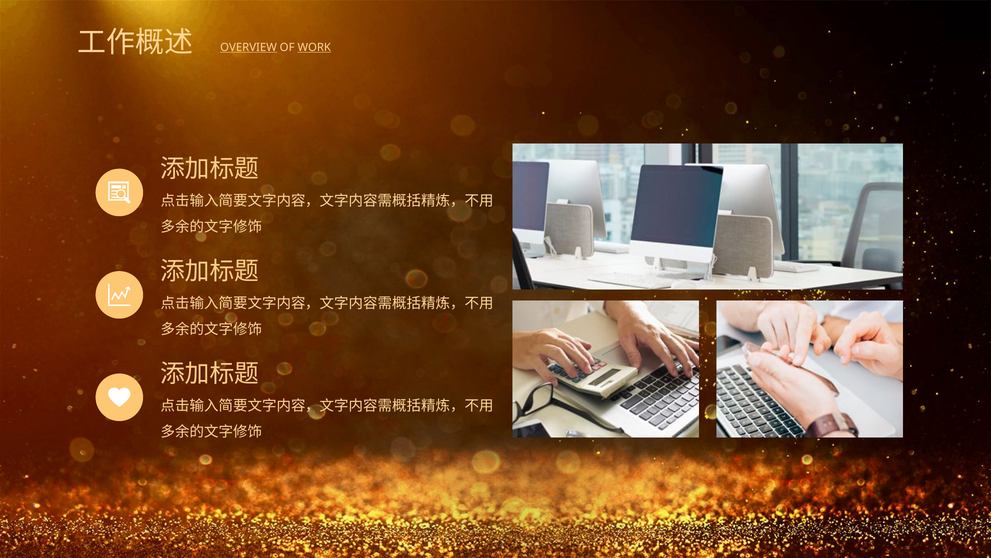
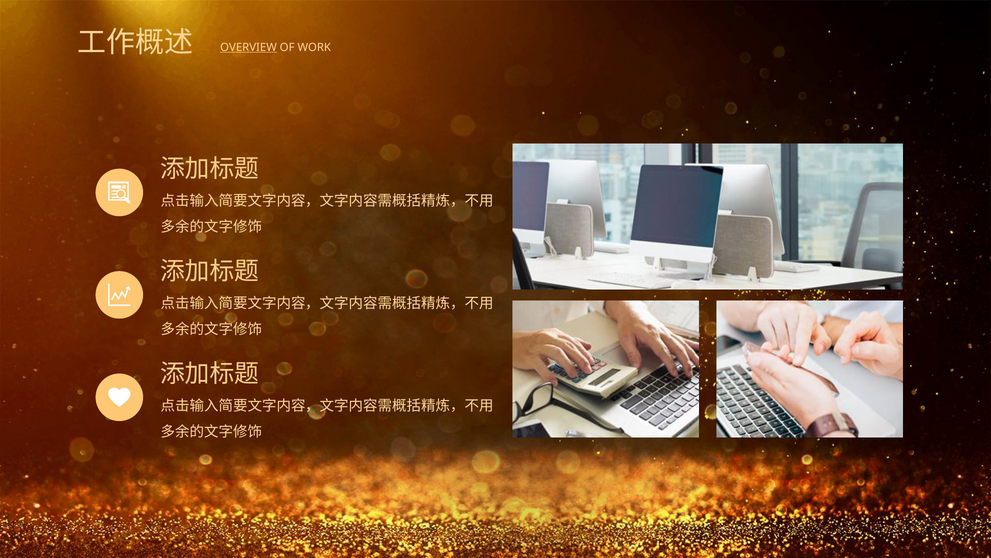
WORK underline: present -> none
